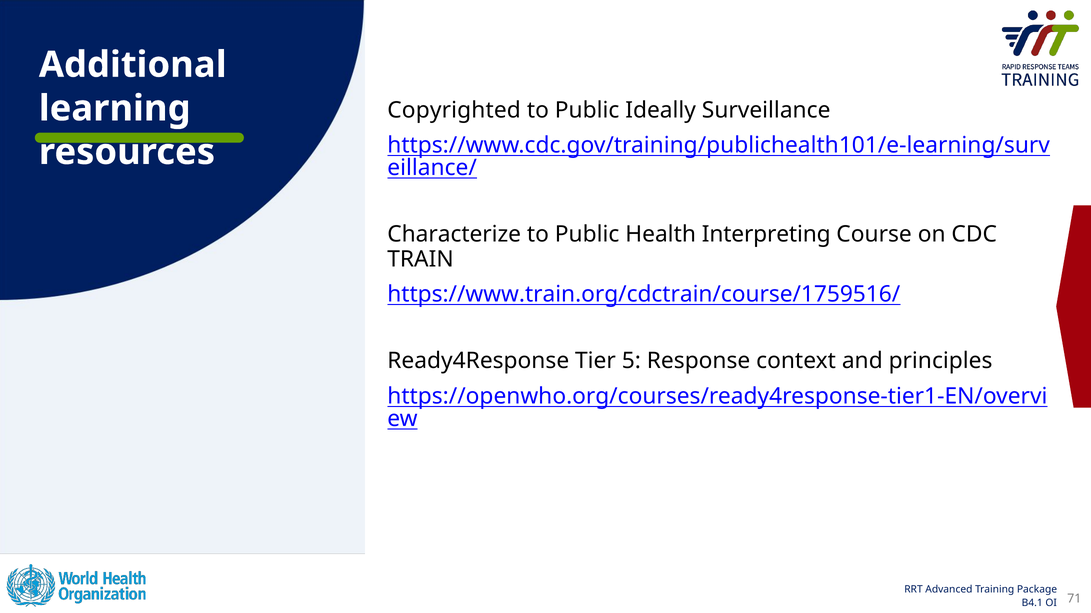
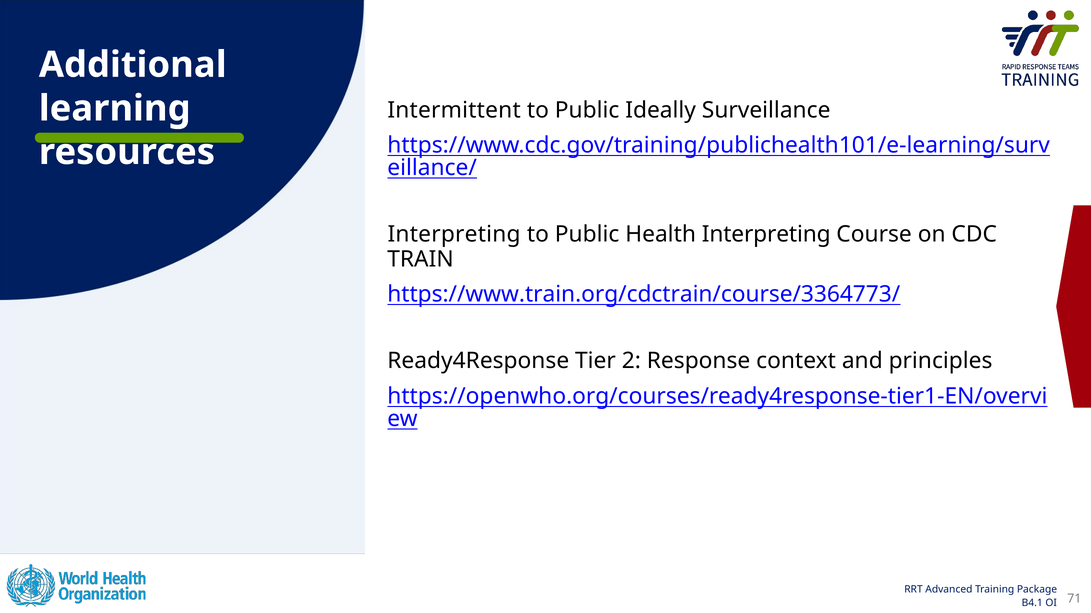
Copyrighted: Copyrighted -> Intermittent
Characterize at (454, 235): Characterize -> Interpreting
https://www.train.org/cdctrain/course/1759516/: https://www.train.org/cdctrain/course/1759516/ -> https://www.train.org/cdctrain/course/3364773/
5: 5 -> 2
